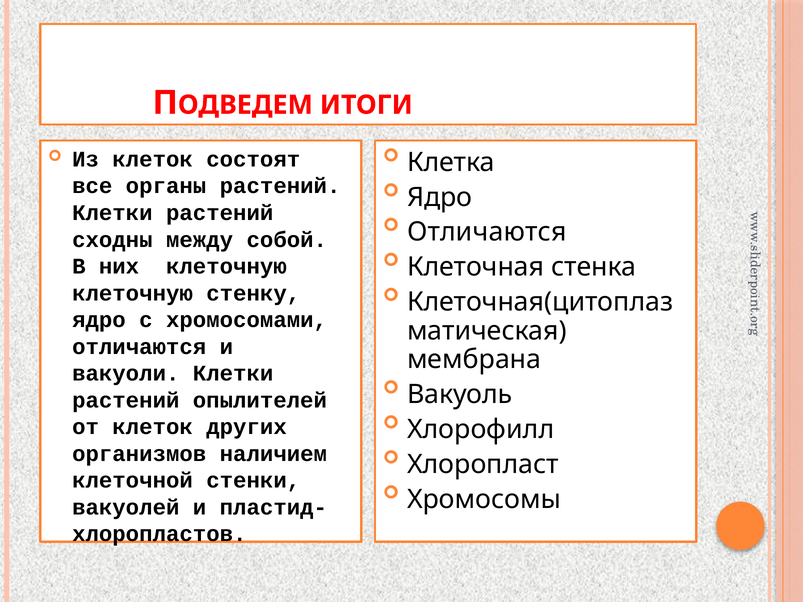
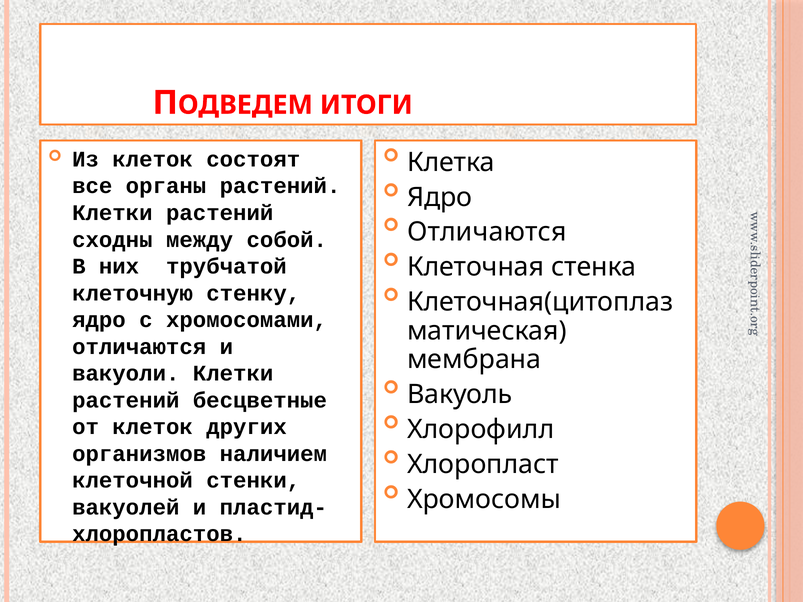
них клеточную: клеточную -> трубчатой
опылителей: опылителей -> бесцветные
